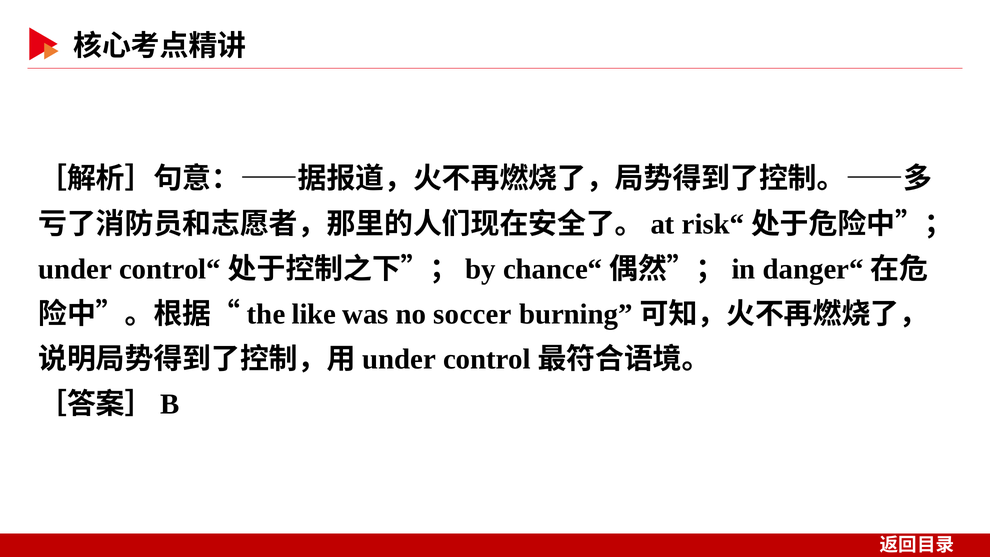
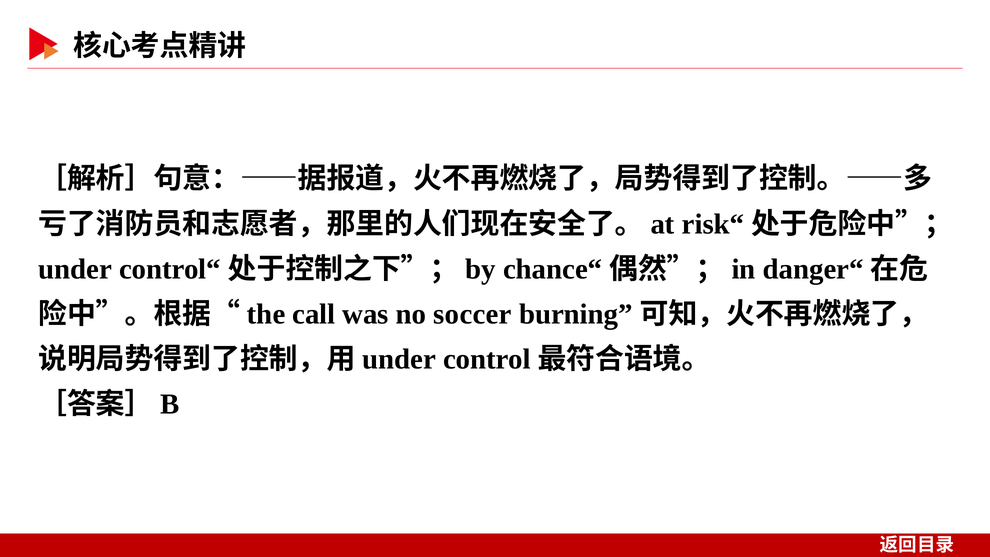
like: like -> call
